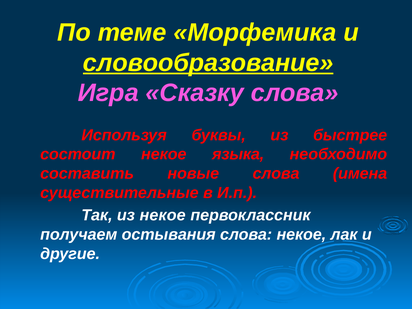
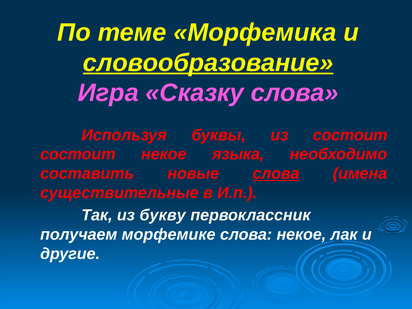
из быстрее: быстрее -> состоит
слова at (276, 174) underline: none -> present
из некое: некое -> букву
остывания: остывания -> морфемике
